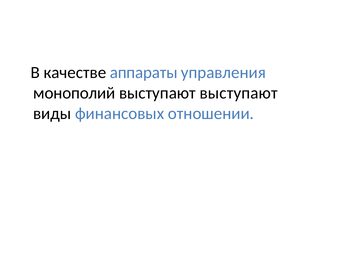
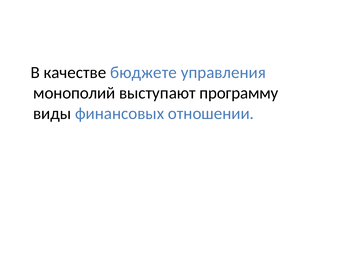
аппараты: аппараты -> бюджете
выступают выступают: выступают -> программу
